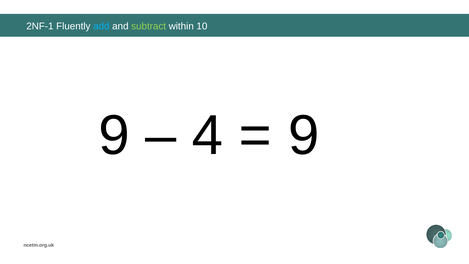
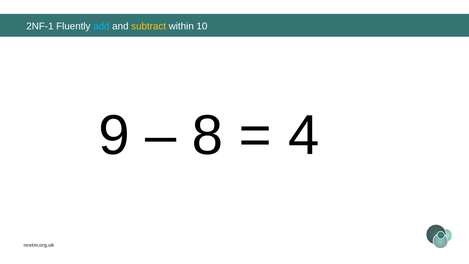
subtract colour: light green -> yellow
4: 4 -> 8
9 at (304, 135): 9 -> 4
